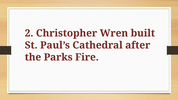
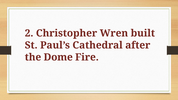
Parks: Parks -> Dome
